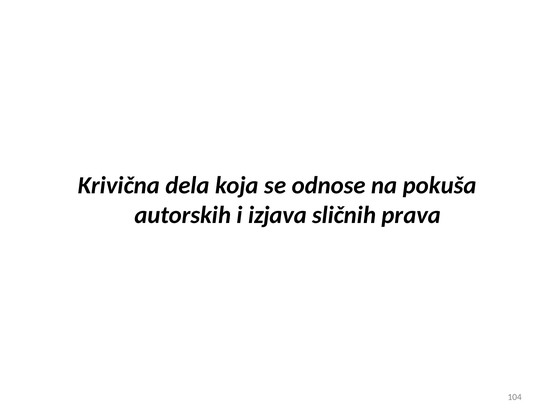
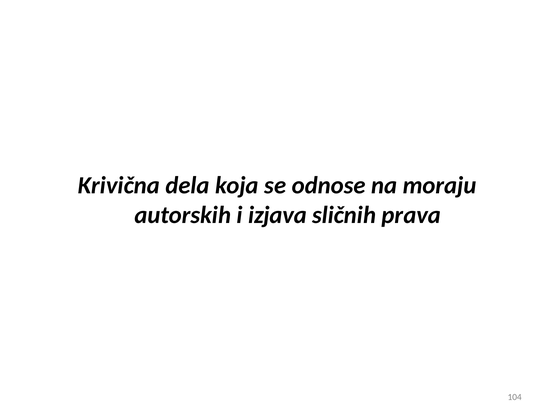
pokuša: pokuša -> moraju
